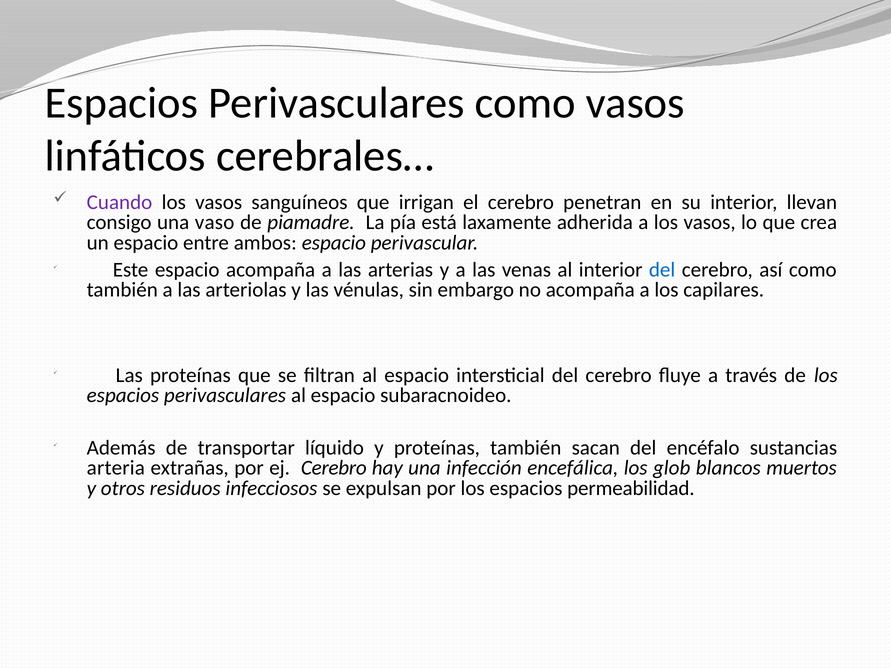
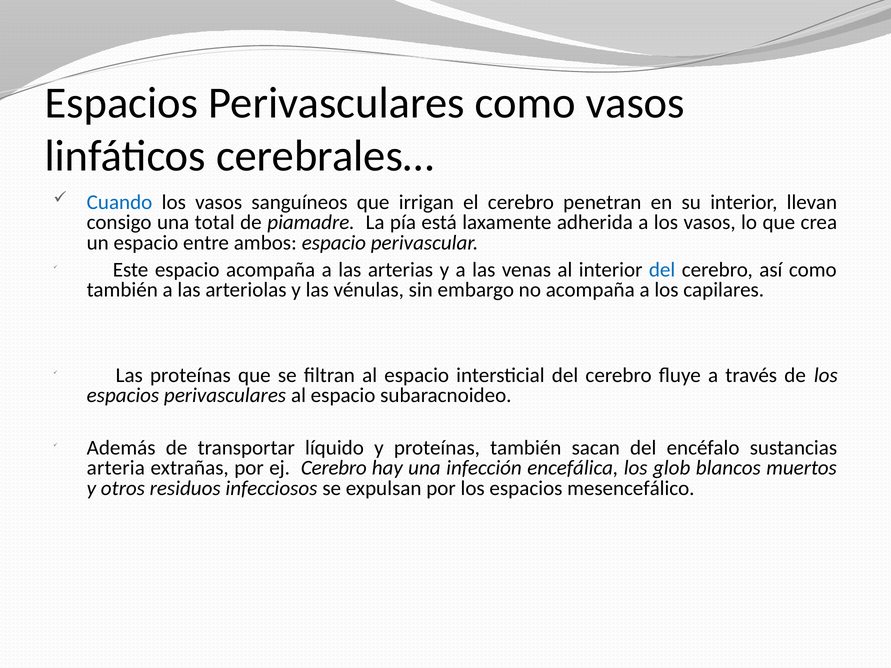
Cuando colour: purple -> blue
vaso: vaso -> total
permeabilidad: permeabilidad -> mesencefálico
